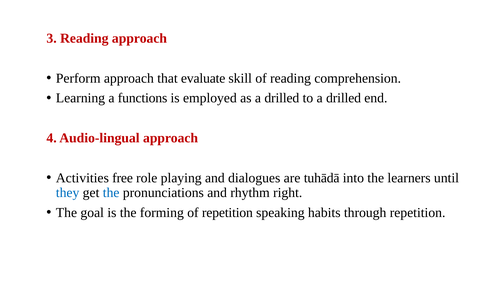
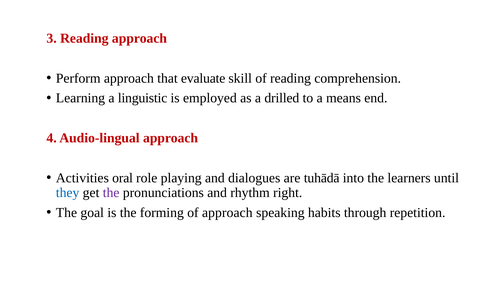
functions: functions -> linguistic
to a drilled: drilled -> means
free: free -> oral
the at (111, 193) colour: blue -> purple
of repetition: repetition -> approach
